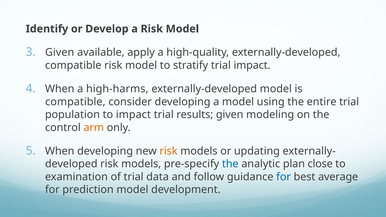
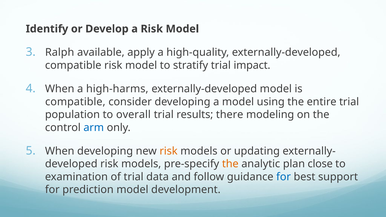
Given at (60, 52): Given -> Ralph
to impact: impact -> overall
results given: given -> there
arm colour: orange -> blue
the at (230, 164) colour: blue -> orange
average: average -> support
